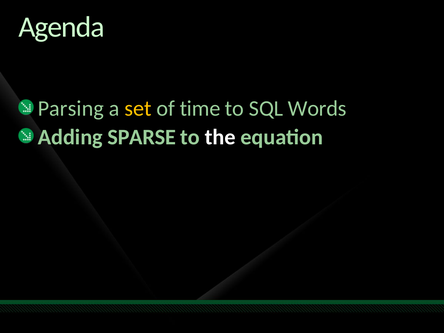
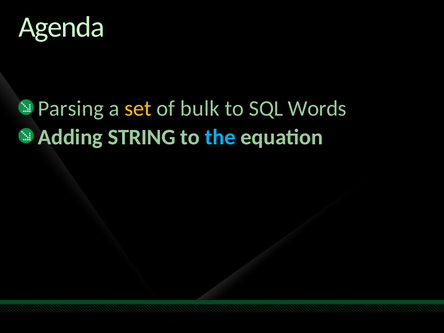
time: time -> bulk
SPARSE: SPARSE -> STRING
the colour: white -> light blue
